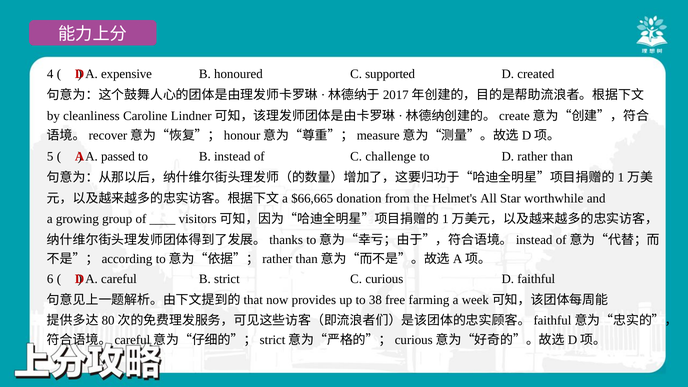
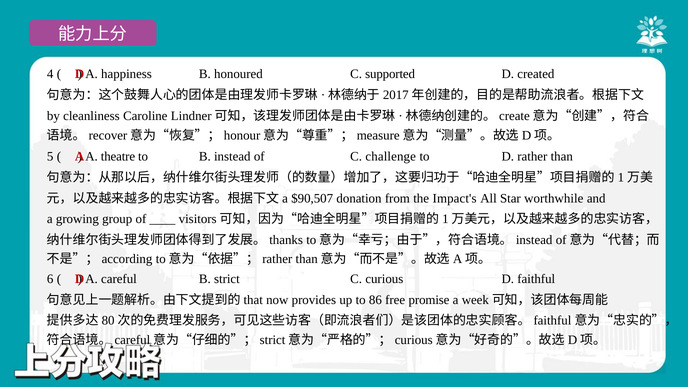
expensive: expensive -> happiness
passed: passed -> theatre
$66,665: $66,665 -> $90,507
Helmet's: Helmet's -> Impact's
38: 38 -> 86
farming: farming -> promise
